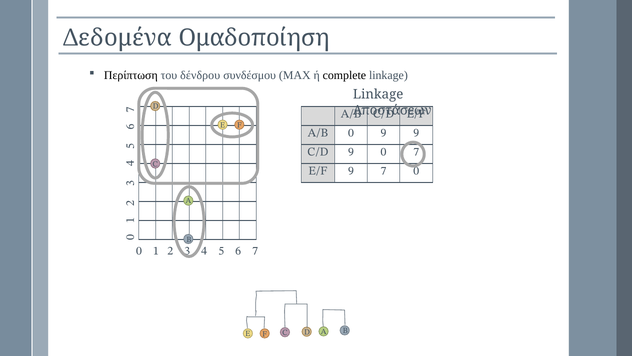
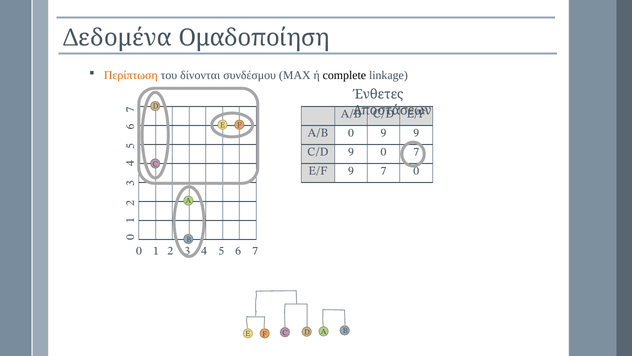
Περίπτωση colour: black -> orange
δένδρου: δένδρου -> δίνονται
Linkage at (378, 94): Linkage -> Ένθετες
